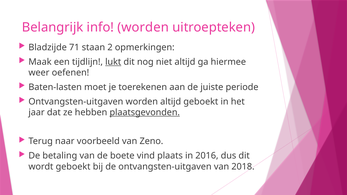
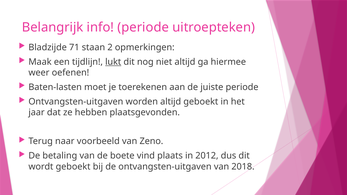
info worden: worden -> periode
plaatsgevonden underline: present -> none
2016: 2016 -> 2012
